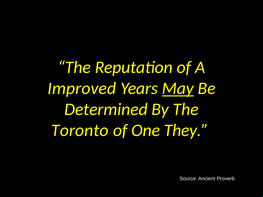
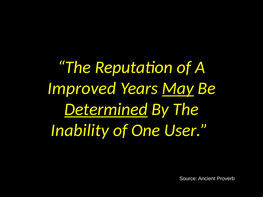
Determined underline: none -> present
Toronto: Toronto -> Inability
They: They -> User
